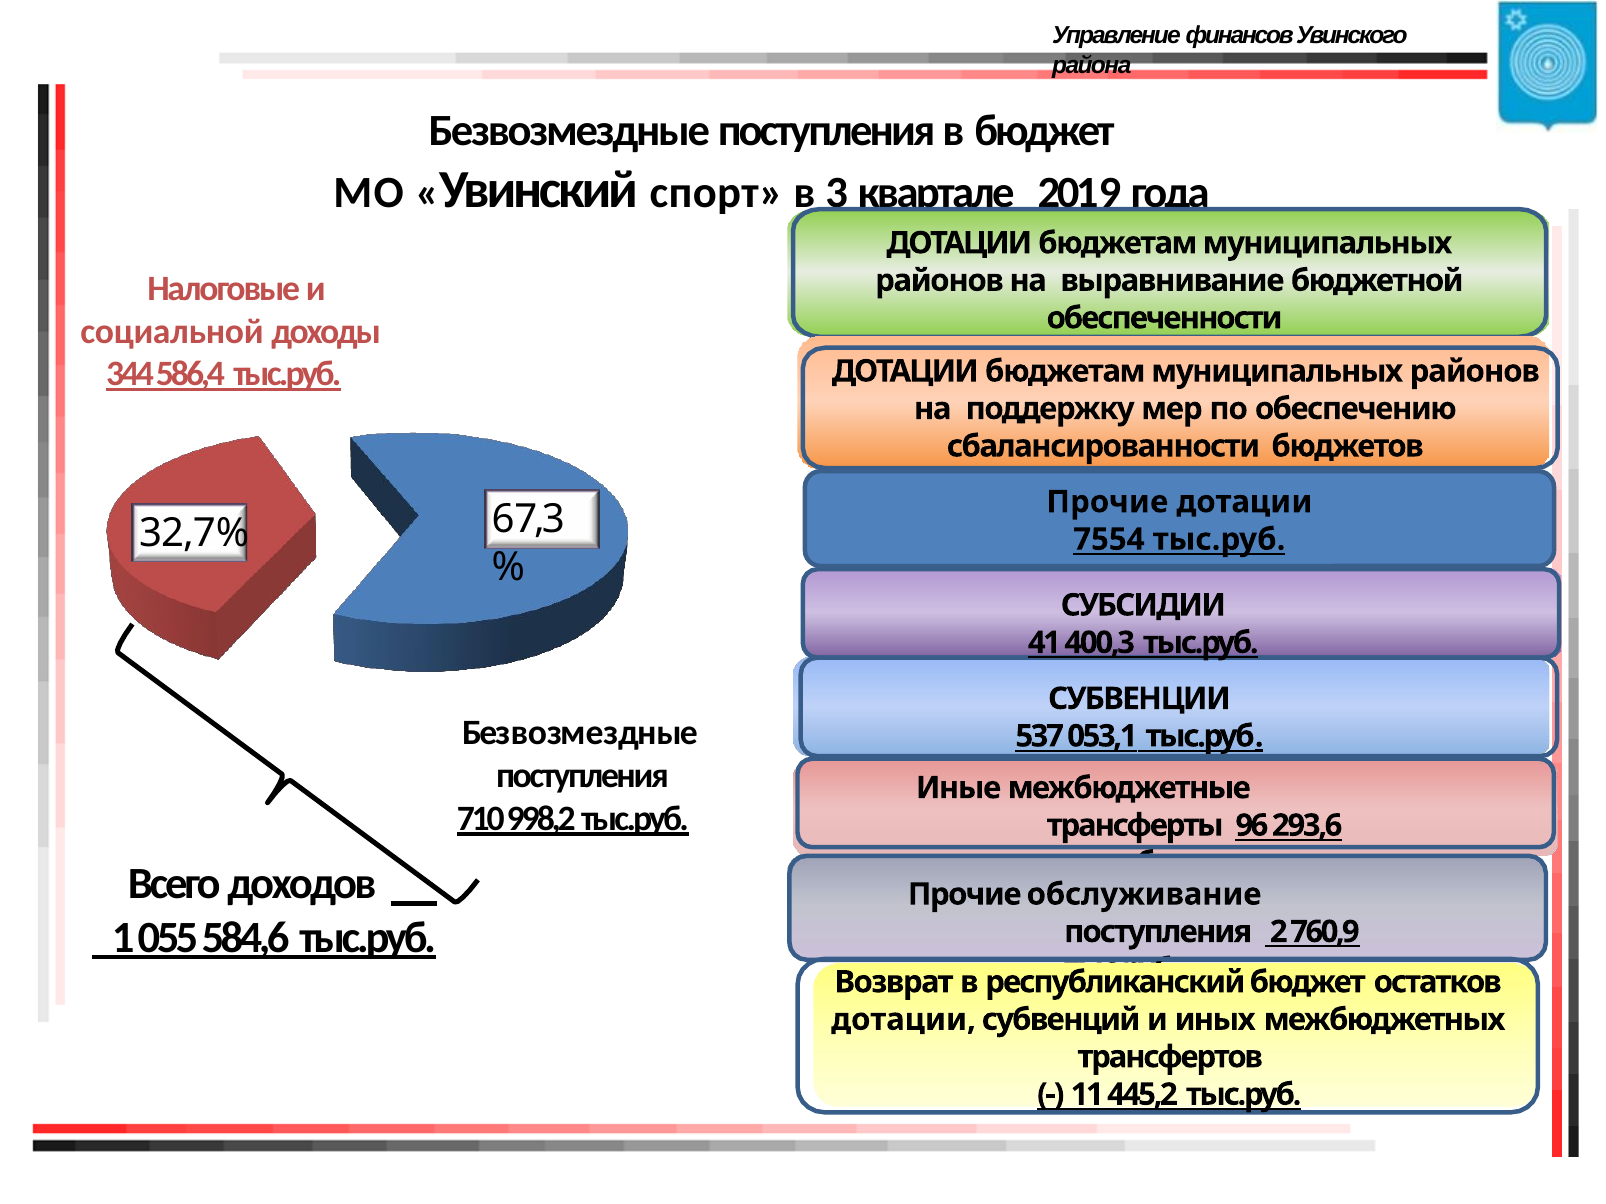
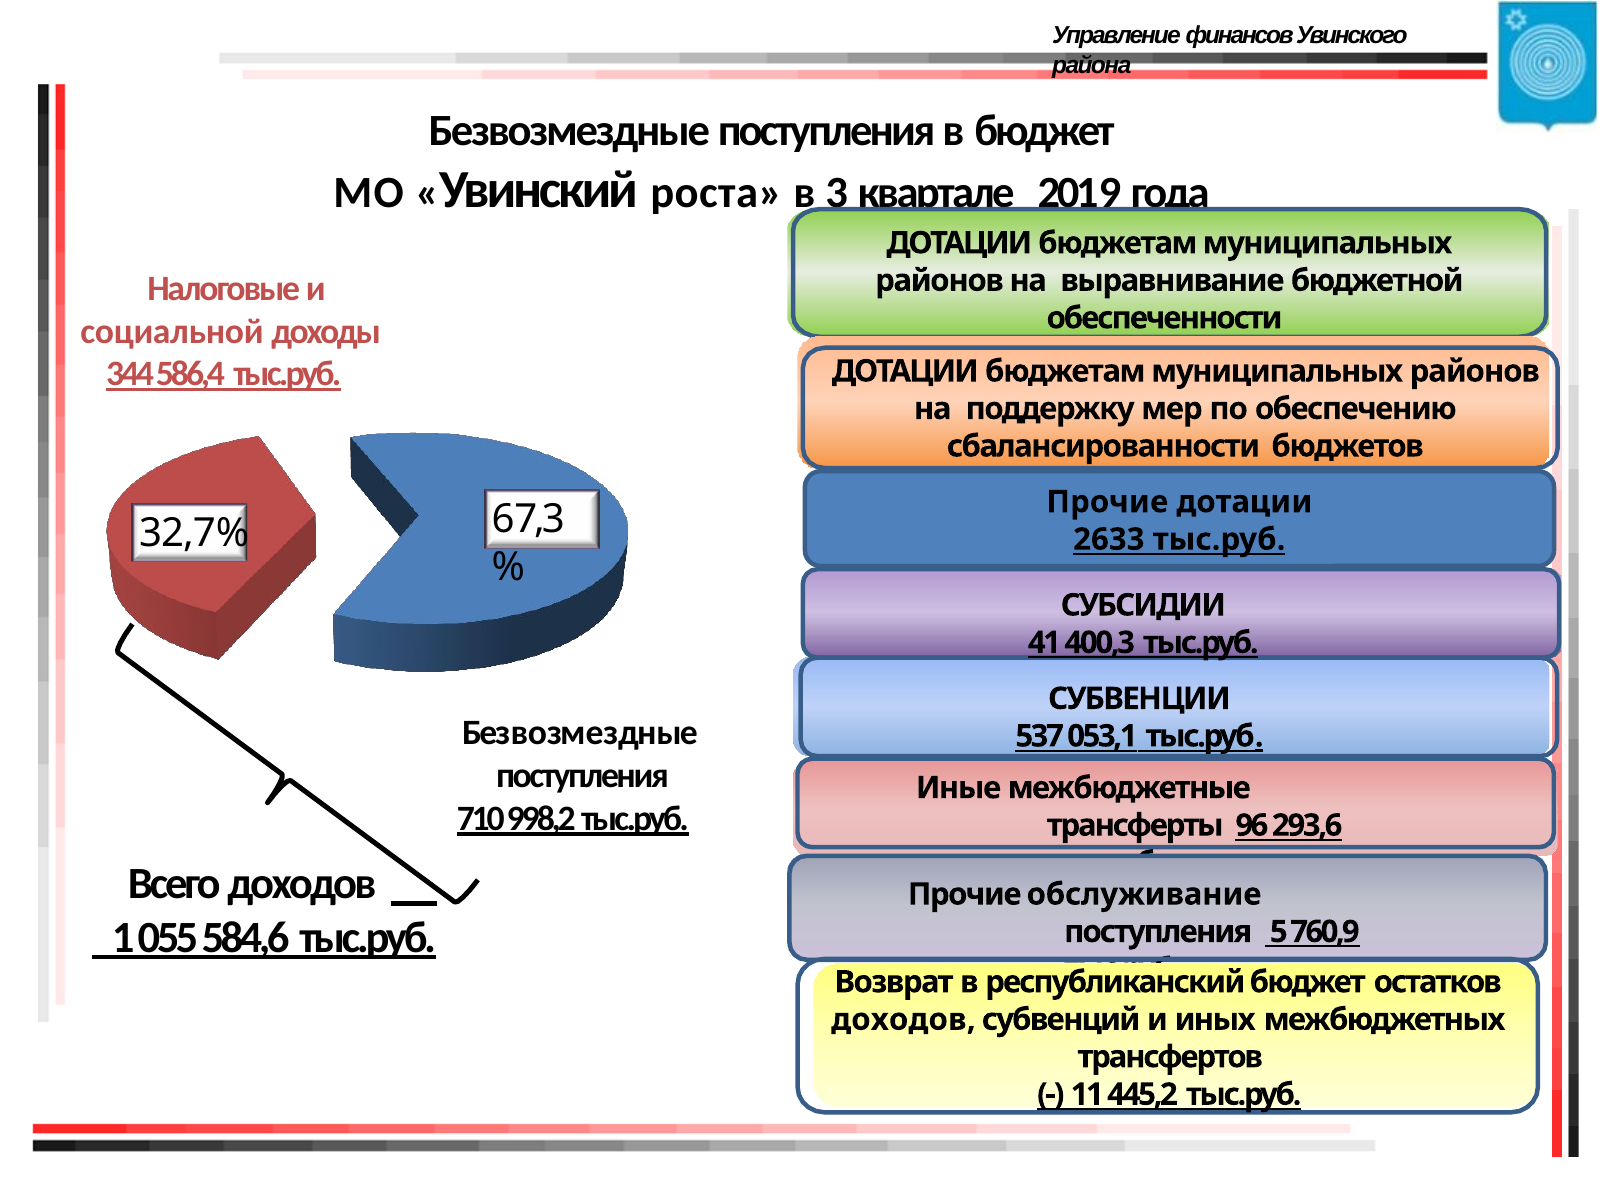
спорт: спорт -> роста
7554: 7554 -> 2633
2: 2 -> 5
дотации at (904, 1020): дотации -> доходов
